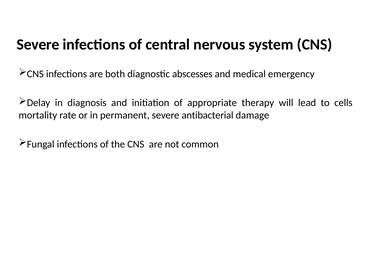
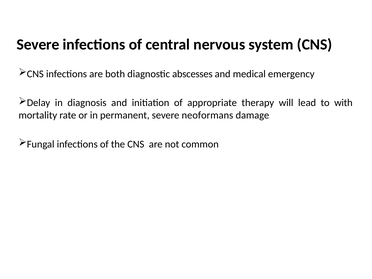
cells: cells -> with
antibacterial: antibacterial -> neoformans
